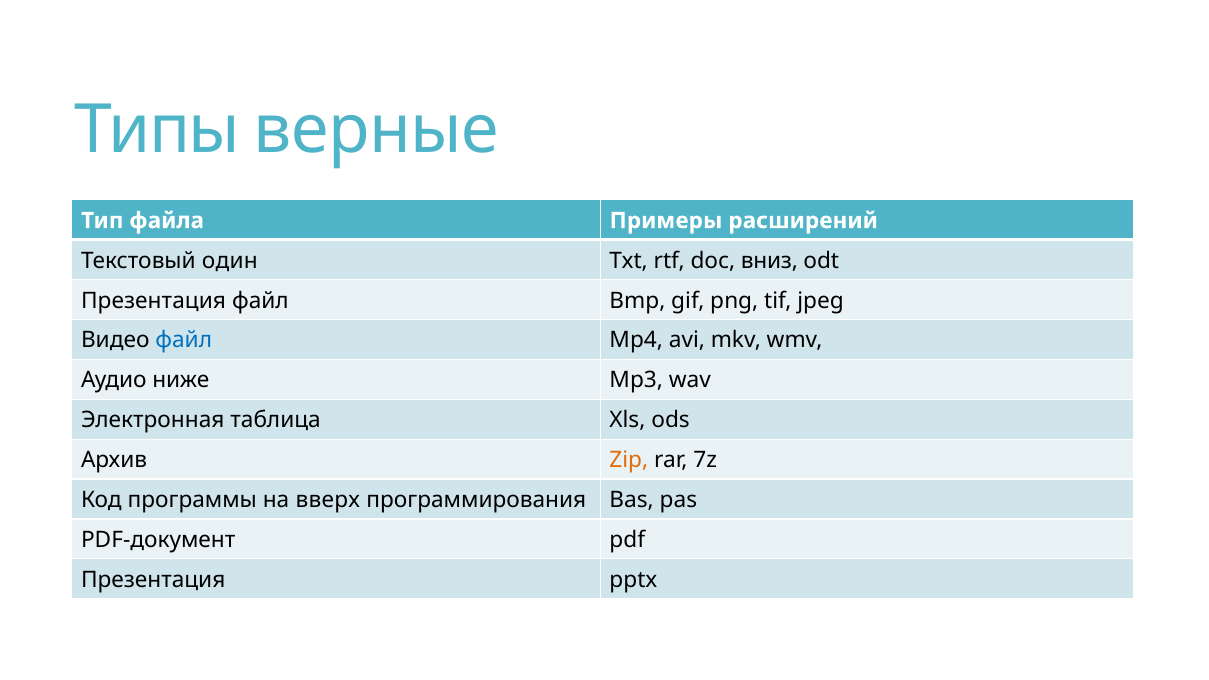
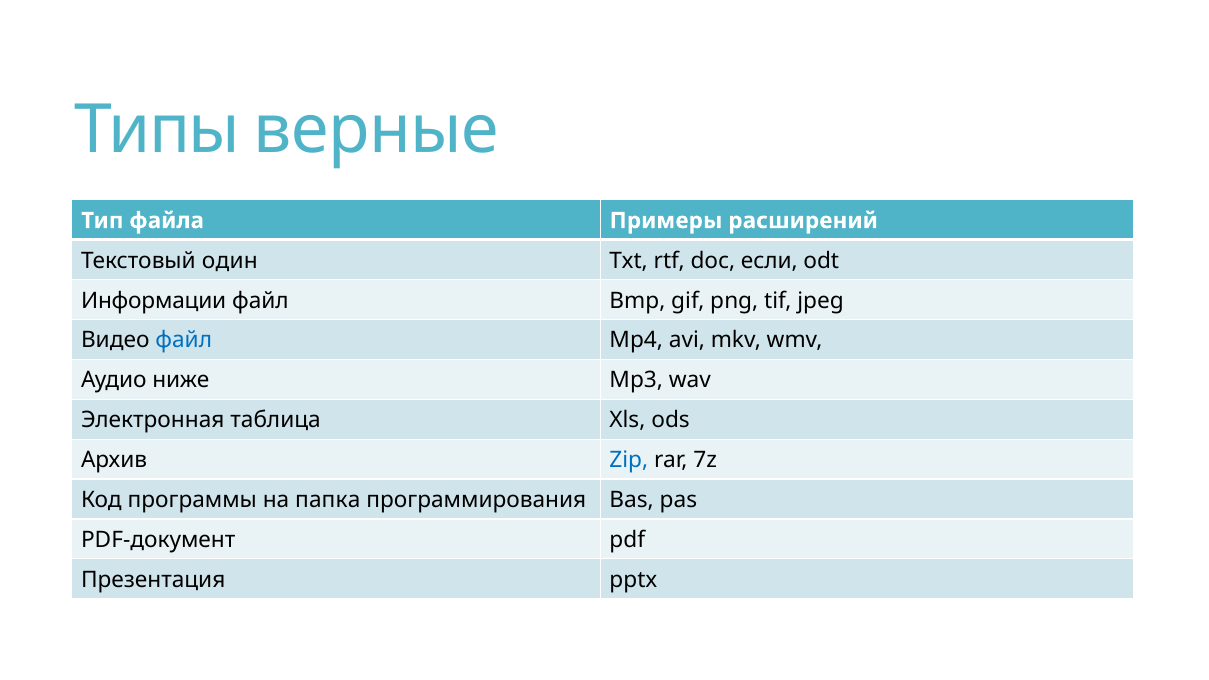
вниз: вниз -> если
Презентация at (154, 301): Презентация -> Информации
Zip colour: orange -> blue
вверх: вверх -> папка
